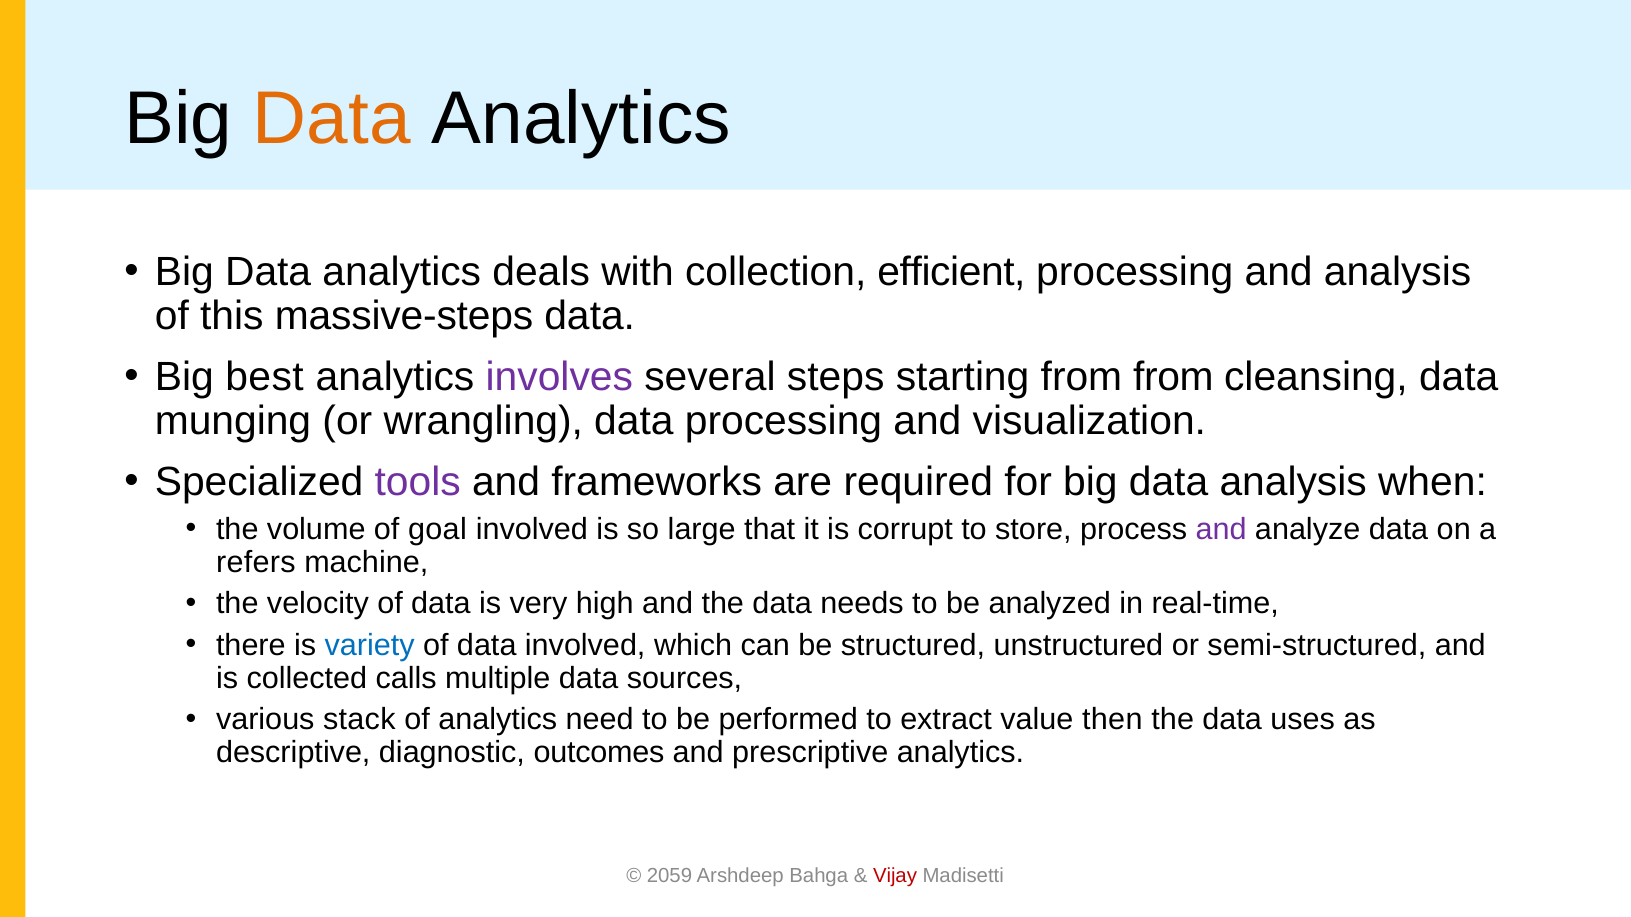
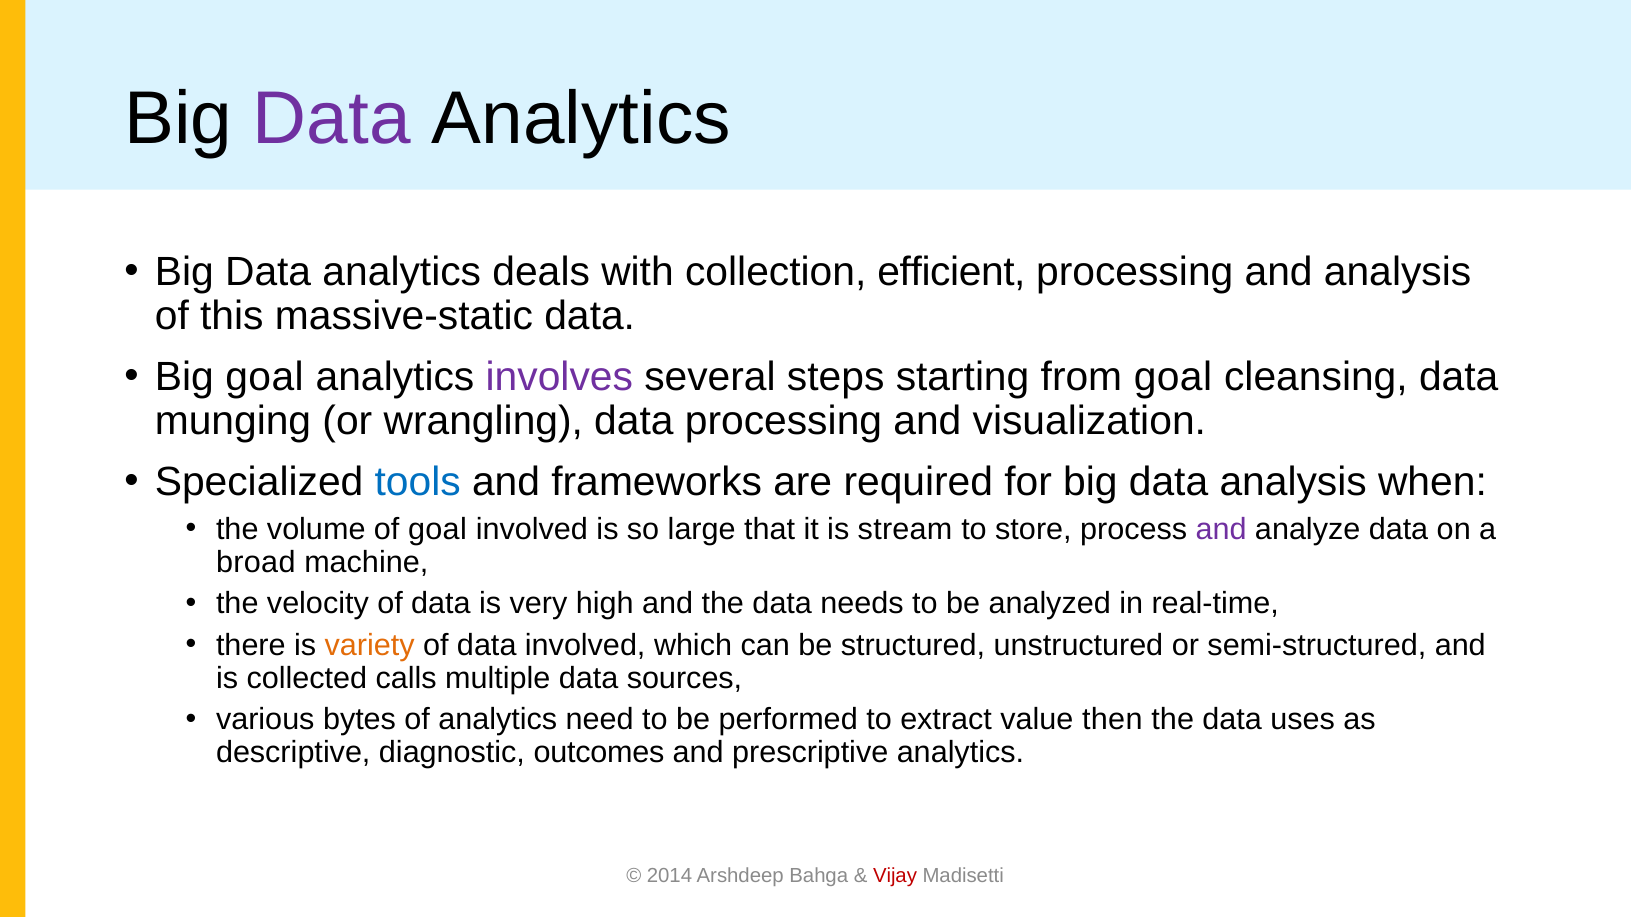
Data at (332, 119) colour: orange -> purple
massive-steps: massive-steps -> massive-static
Big best: best -> goal
from from: from -> goal
tools colour: purple -> blue
corrupt: corrupt -> stream
refers: refers -> broad
variety colour: blue -> orange
stack: stack -> bytes
2059: 2059 -> 2014
